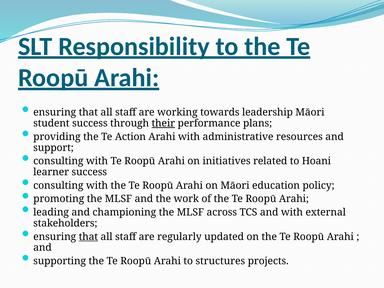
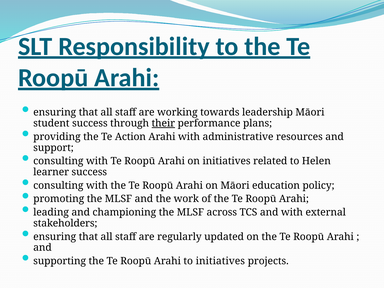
Hoani: Hoani -> Helen
that at (88, 237) underline: present -> none
to structures: structures -> initiatives
